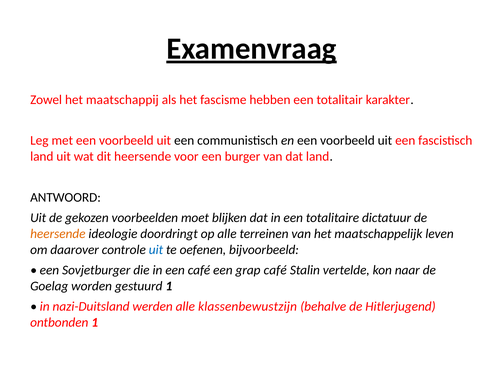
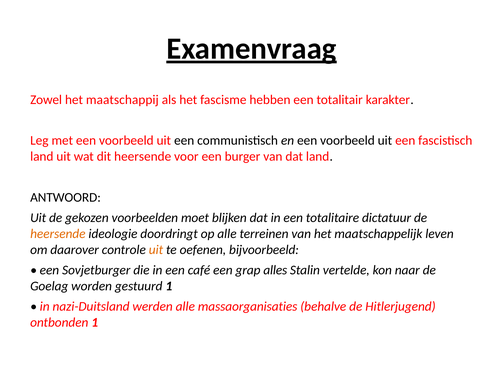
uit at (156, 249) colour: blue -> orange
grap café: café -> alles
klassenbewustzijn: klassenbewustzijn -> massaorganisaties
